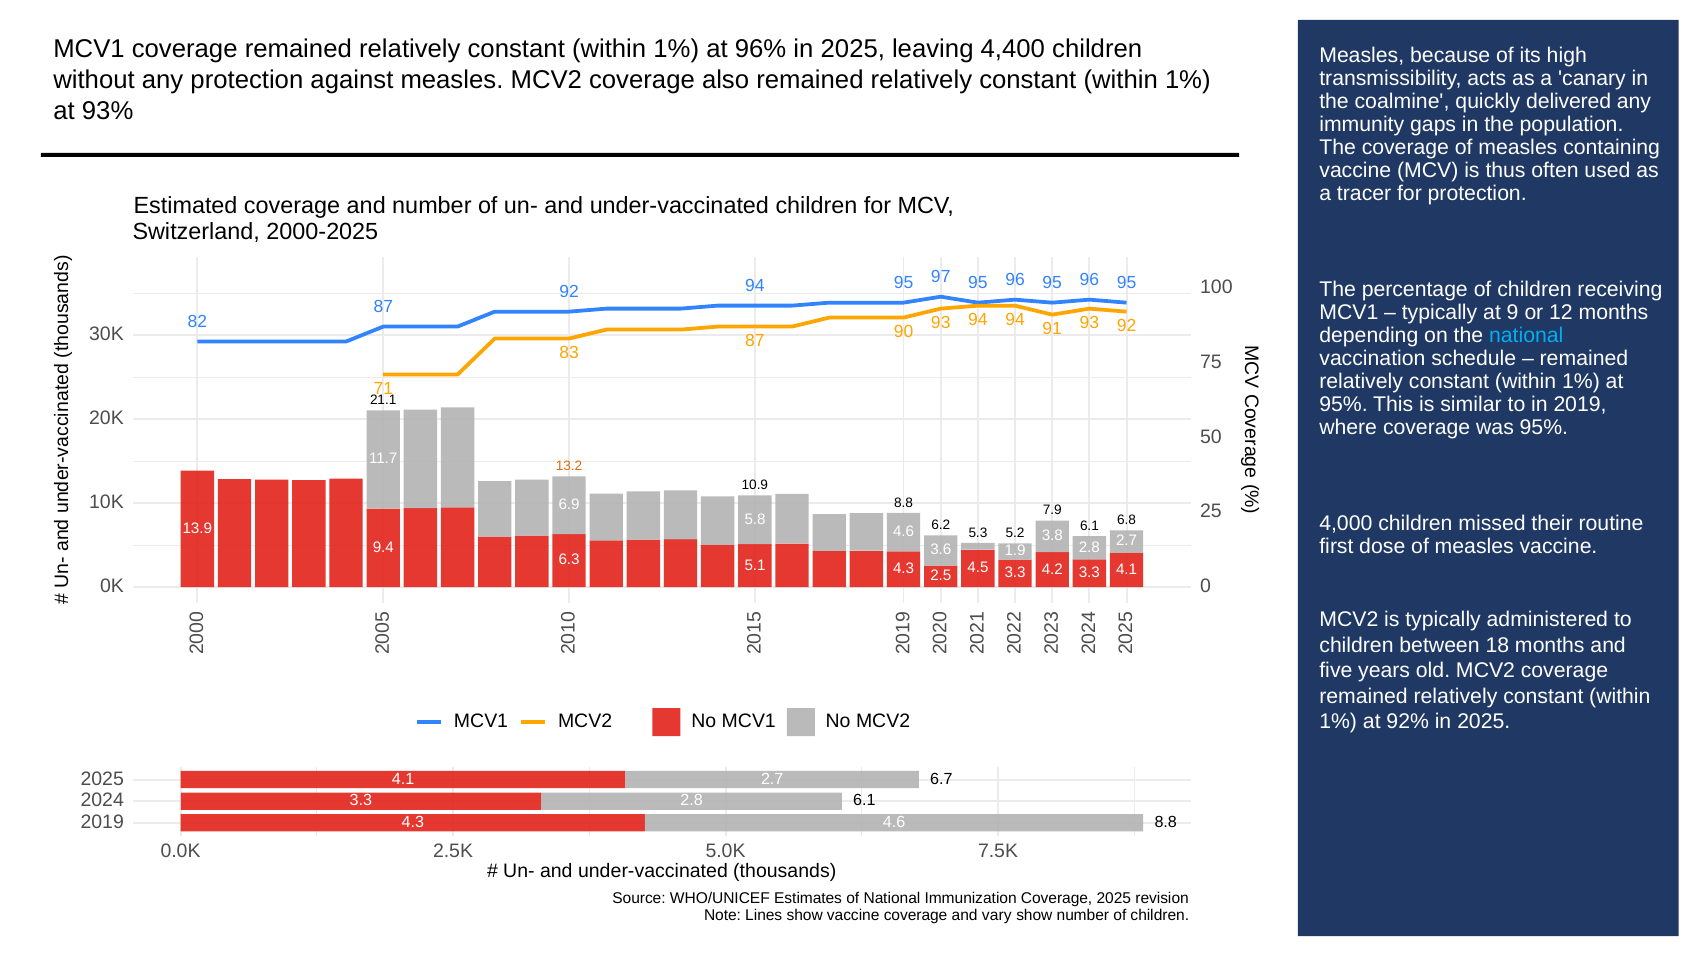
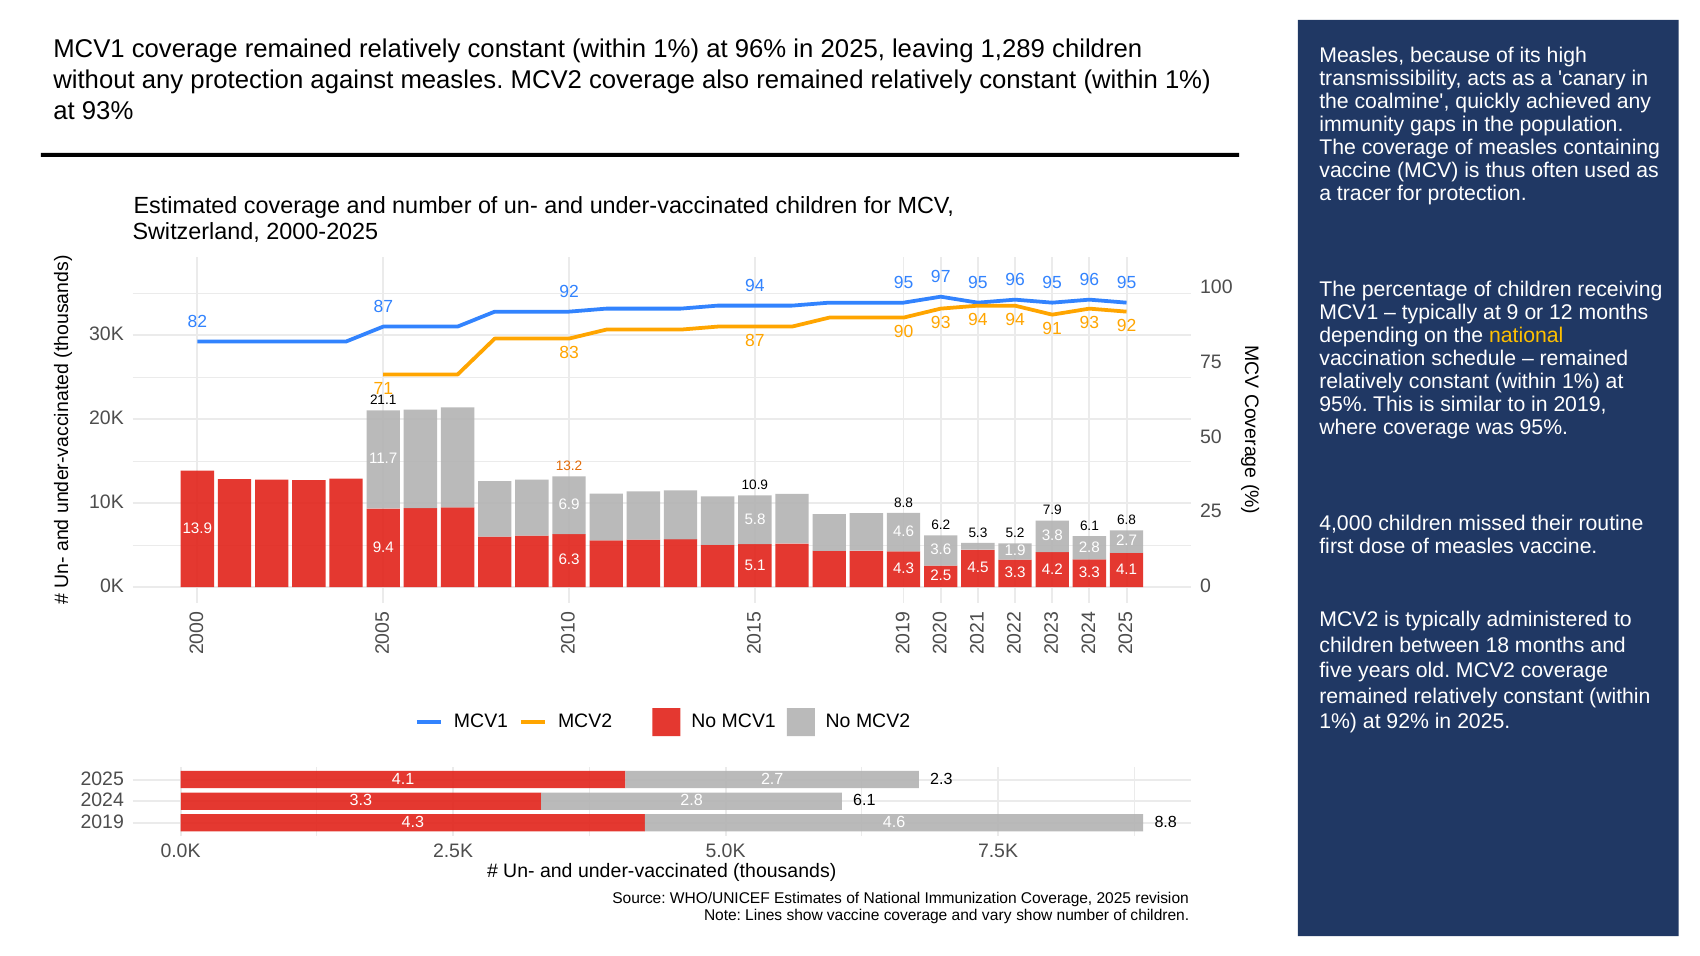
4,400: 4,400 -> 1,289
delivered: delivered -> achieved
national at (1526, 335) colour: light blue -> yellow
6.7: 6.7 -> 2.3
